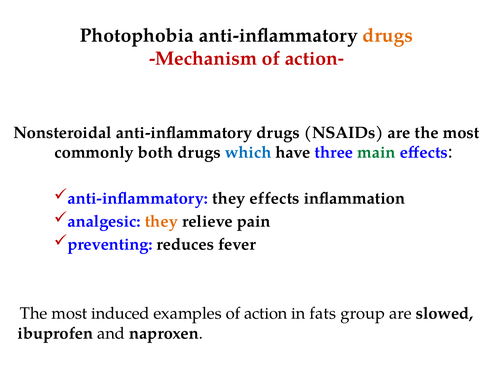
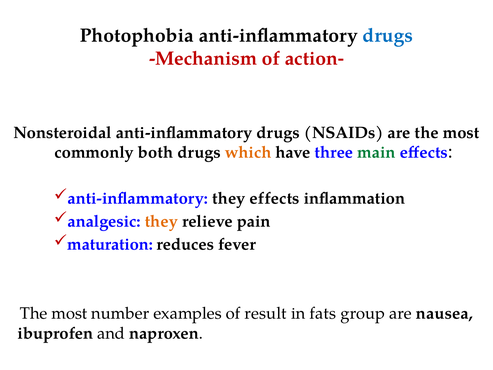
drugs at (388, 35) colour: orange -> blue
which colour: blue -> orange
preventing: preventing -> maturation
induced: induced -> number
action: action -> result
slowed: slowed -> nausea
